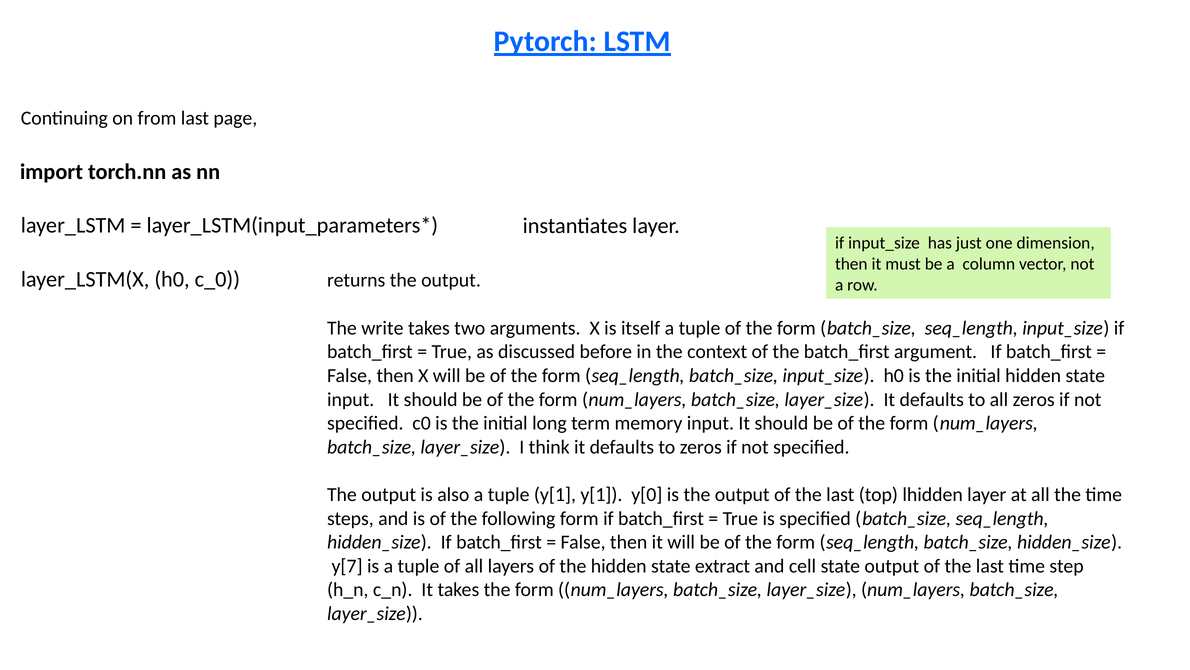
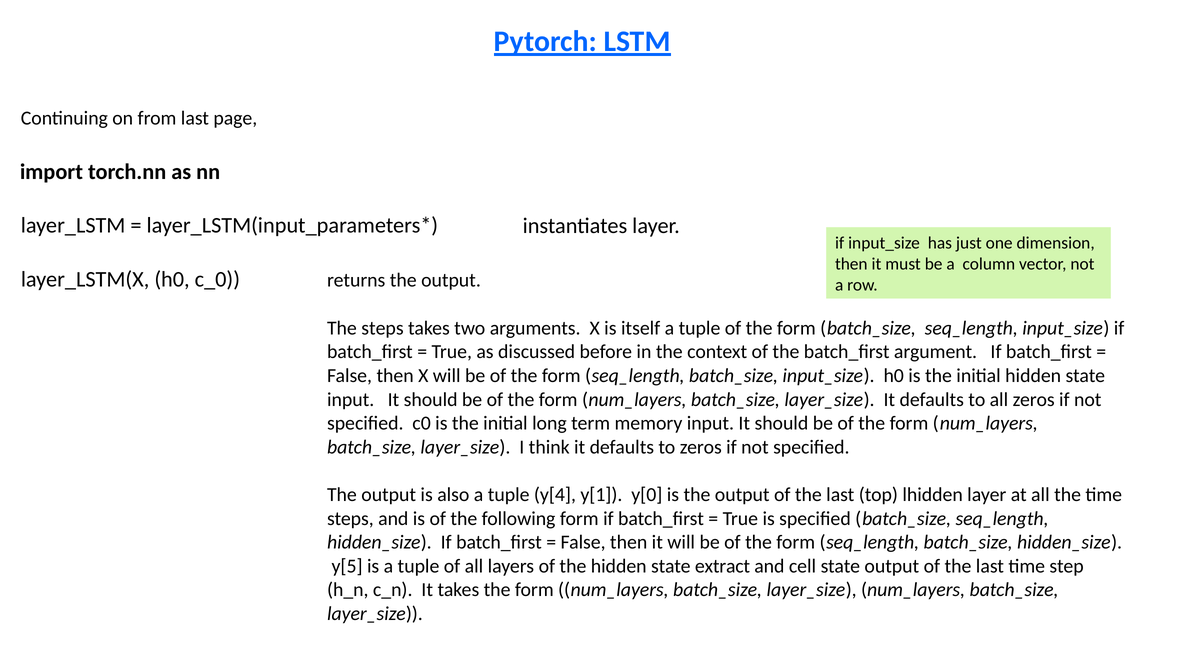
The write: write -> steps
tuple y[1: y[1 -> y[4
y[7: y[7 -> y[5
